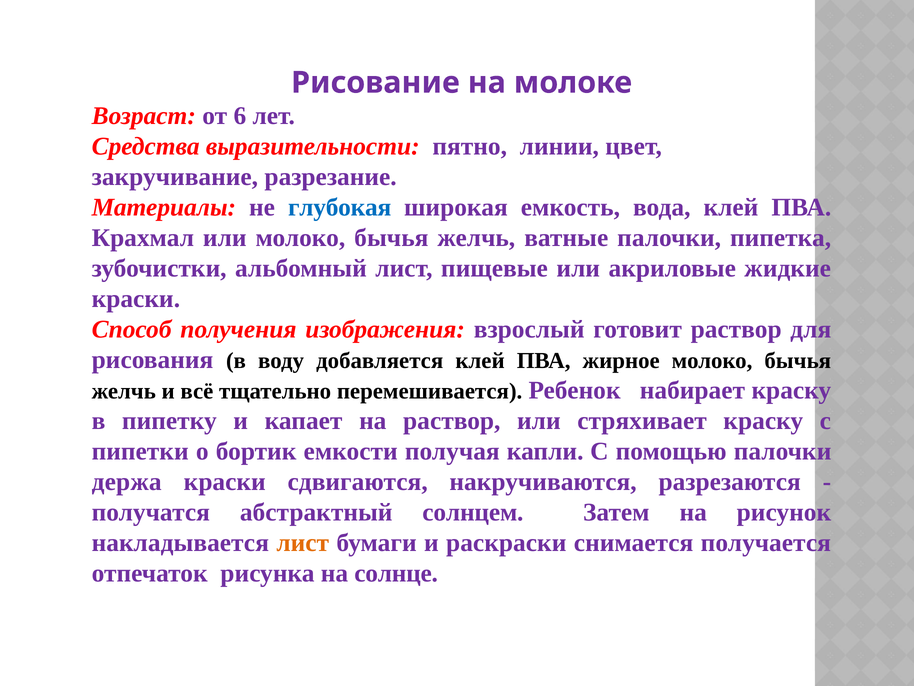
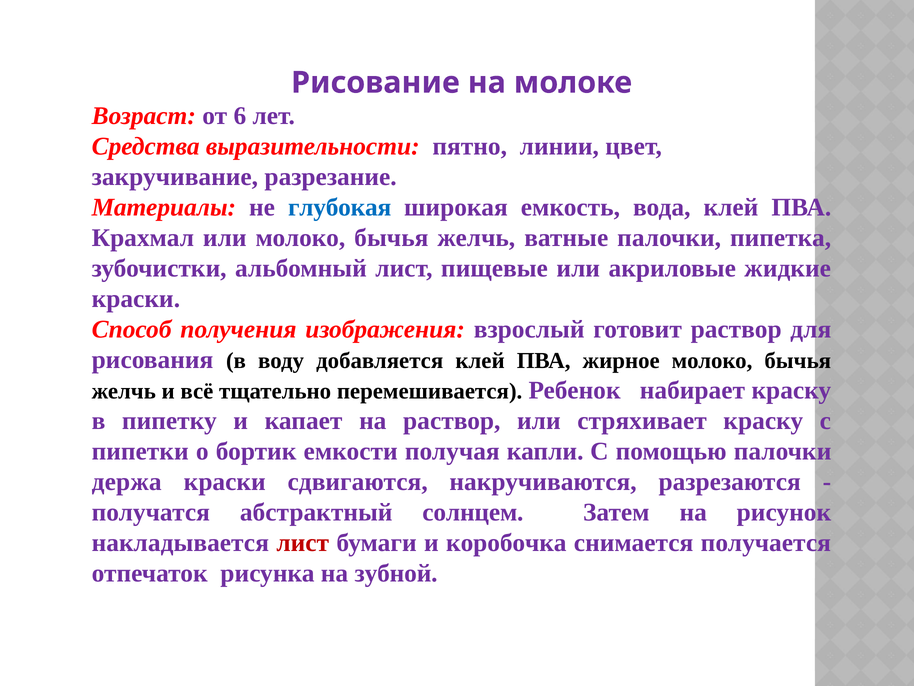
лист at (303, 542) colour: orange -> red
раскраски: раскраски -> коробочка
солнце: солнце -> зубной
